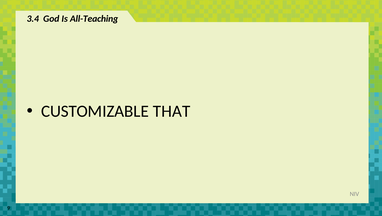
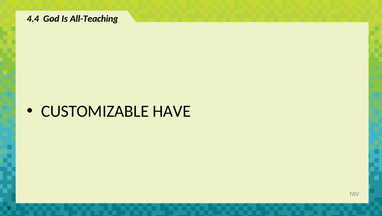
3.4: 3.4 -> 4.4
THAT: THAT -> HAVE
